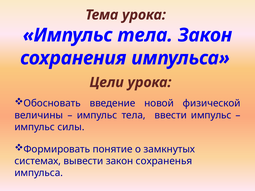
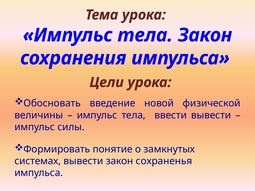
ввести импульс: импульс -> вывести
